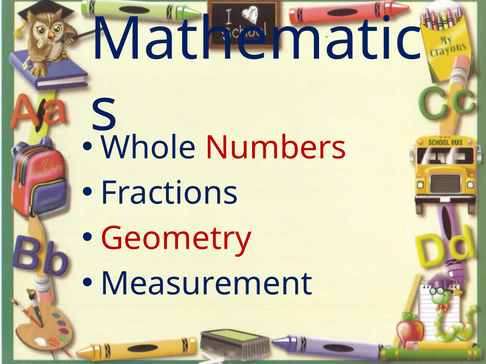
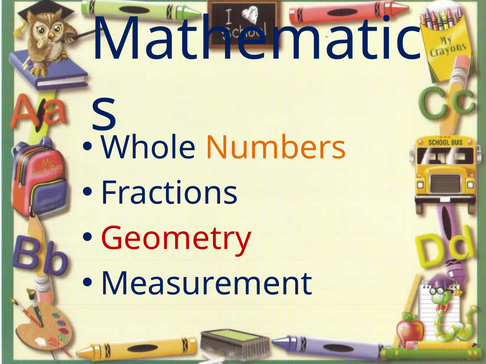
Numbers colour: red -> orange
